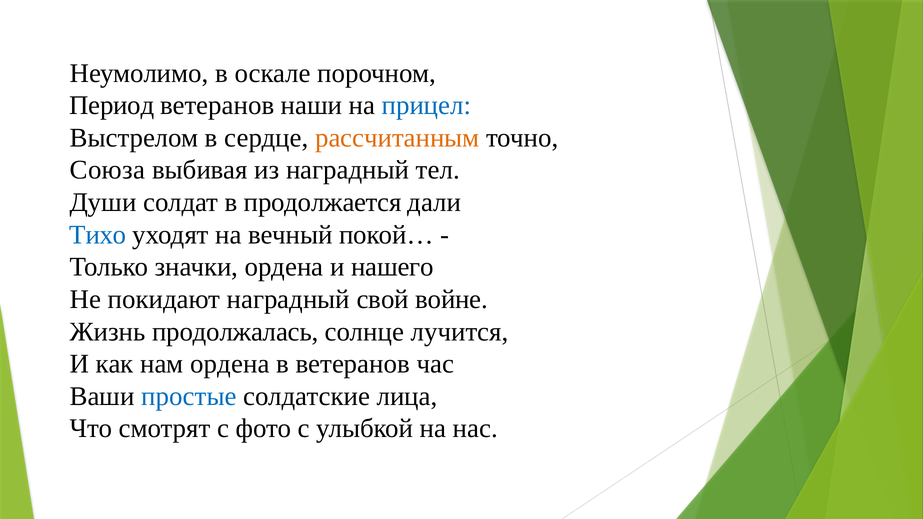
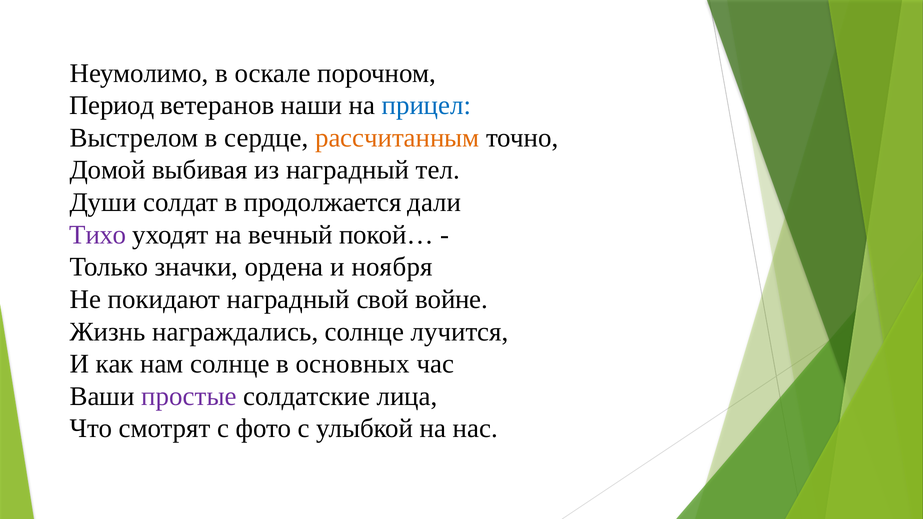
Союза: Союза -> Домой
Тихо colour: blue -> purple
нашего: нашего -> ноября
продолжалась: продолжалась -> награждались
нам ордена: ордена -> солнце
в ветеранов: ветеранов -> основных
простые colour: blue -> purple
